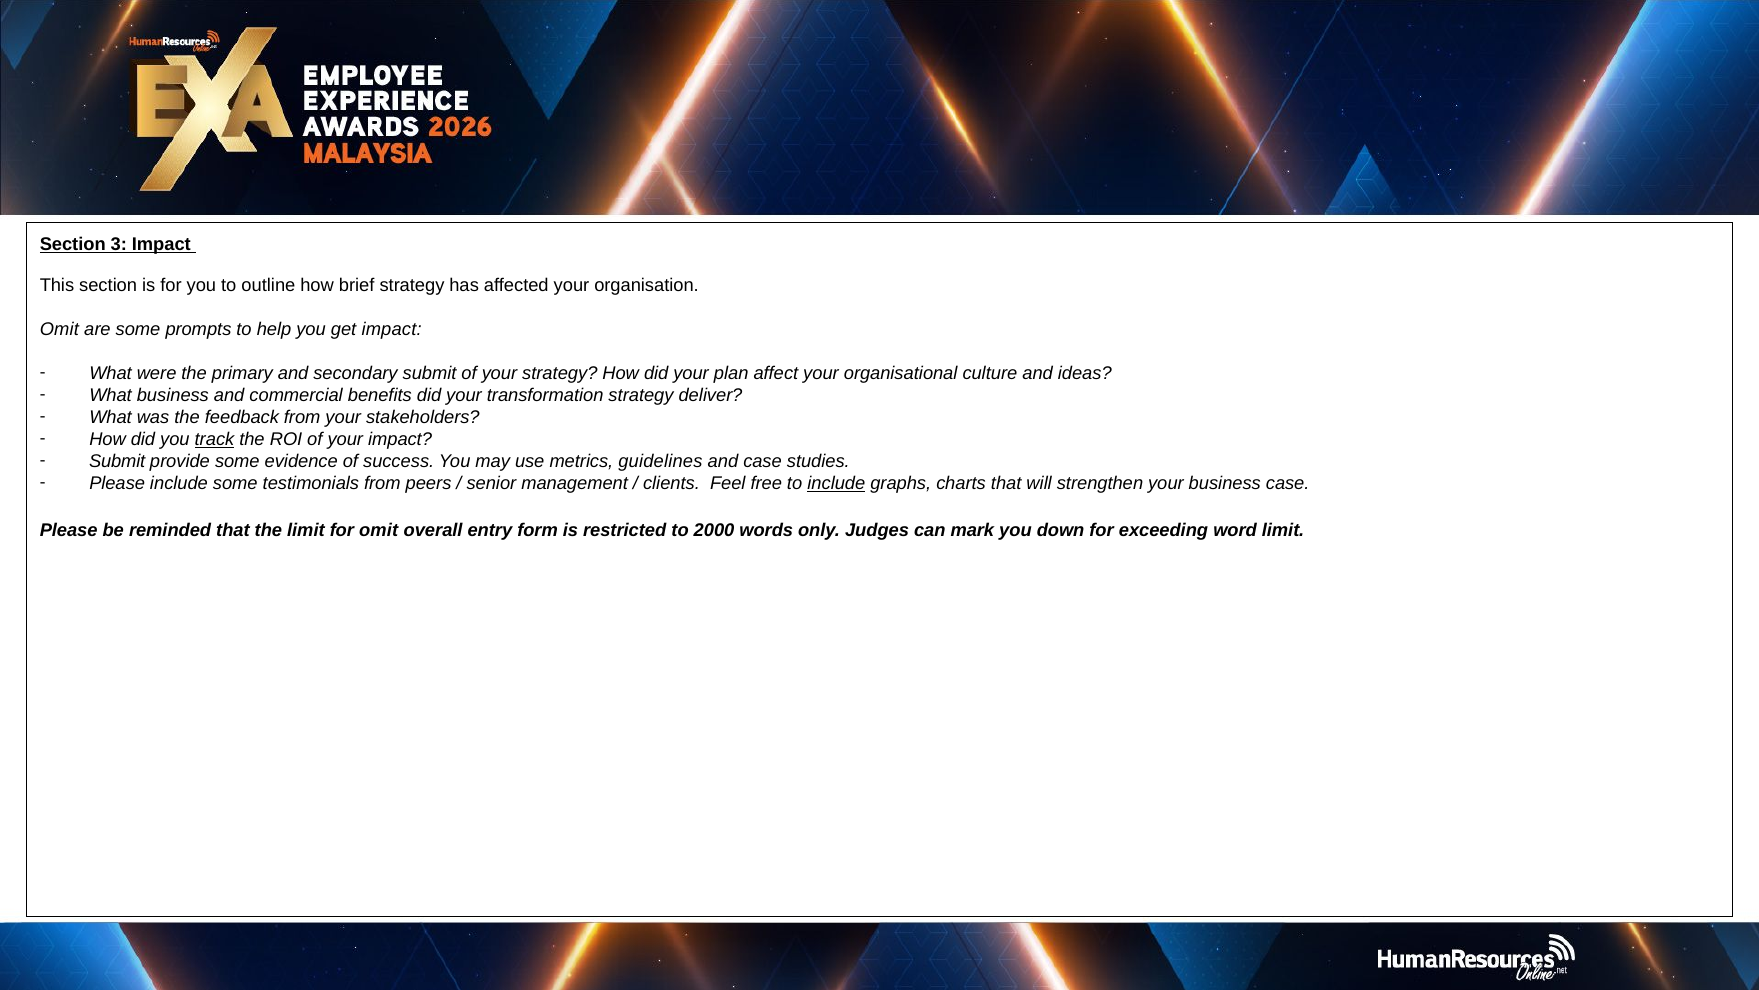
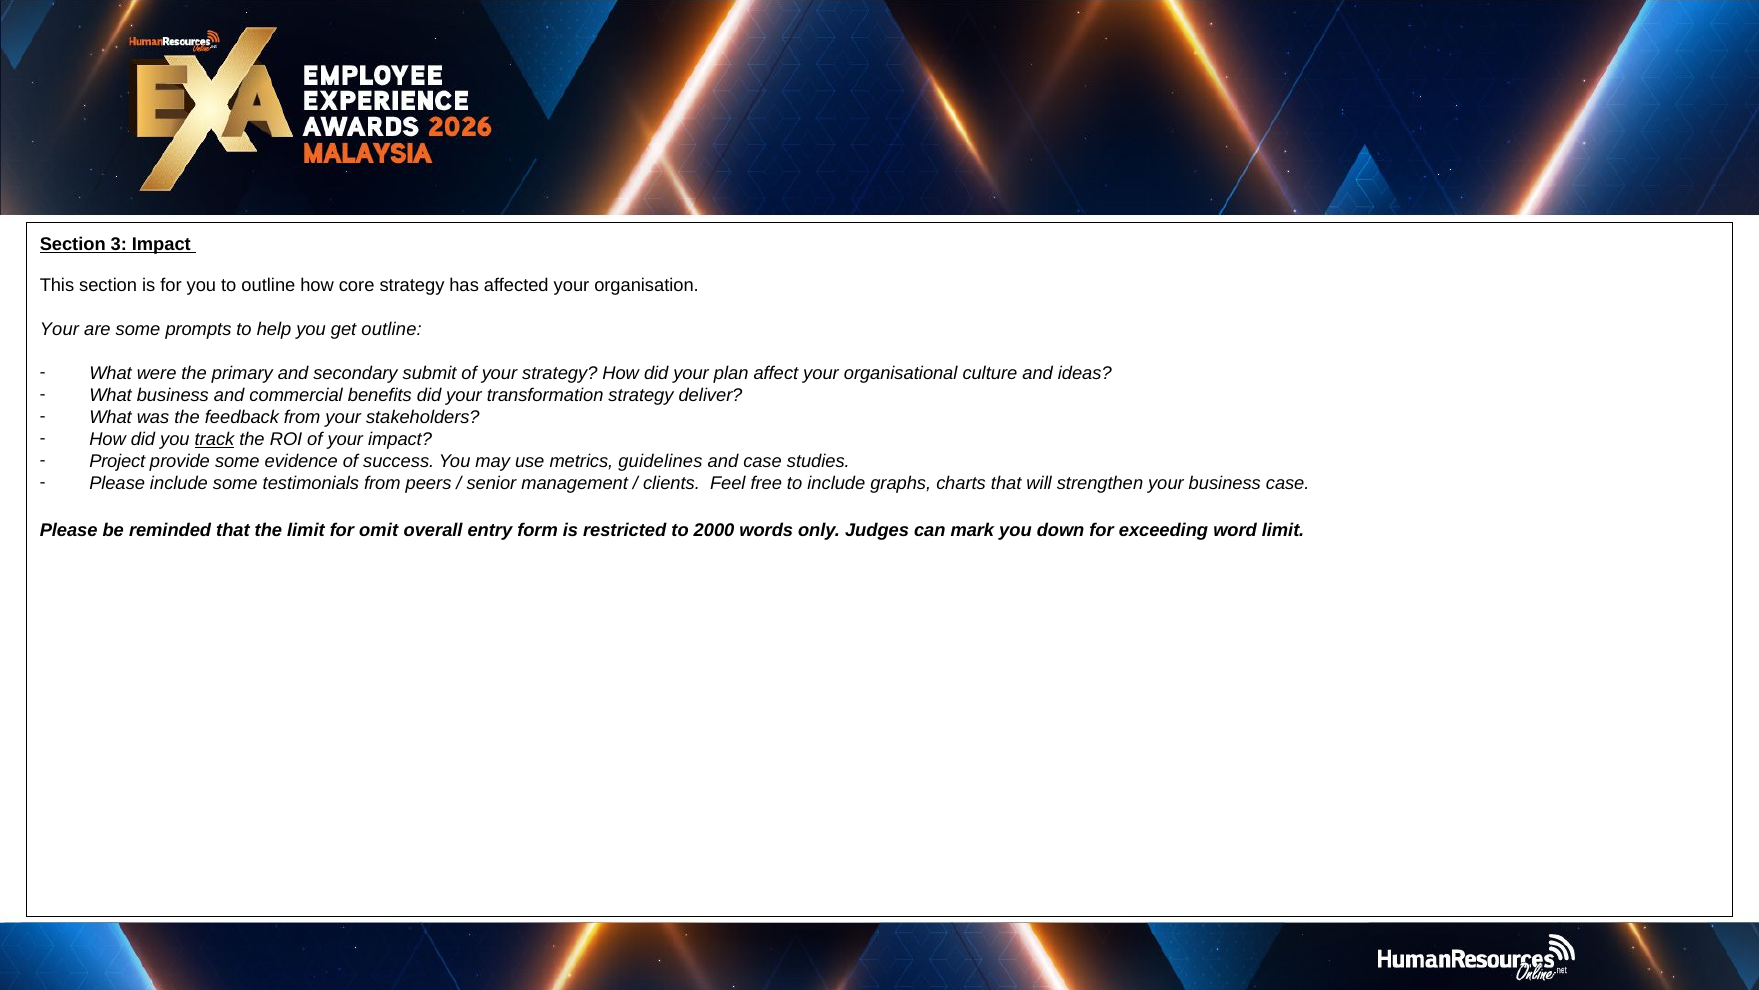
brief: brief -> core
Omit at (59, 329): Omit -> Your
get impact: impact -> outline
Submit at (117, 461): Submit -> Project
include at (836, 483) underline: present -> none
